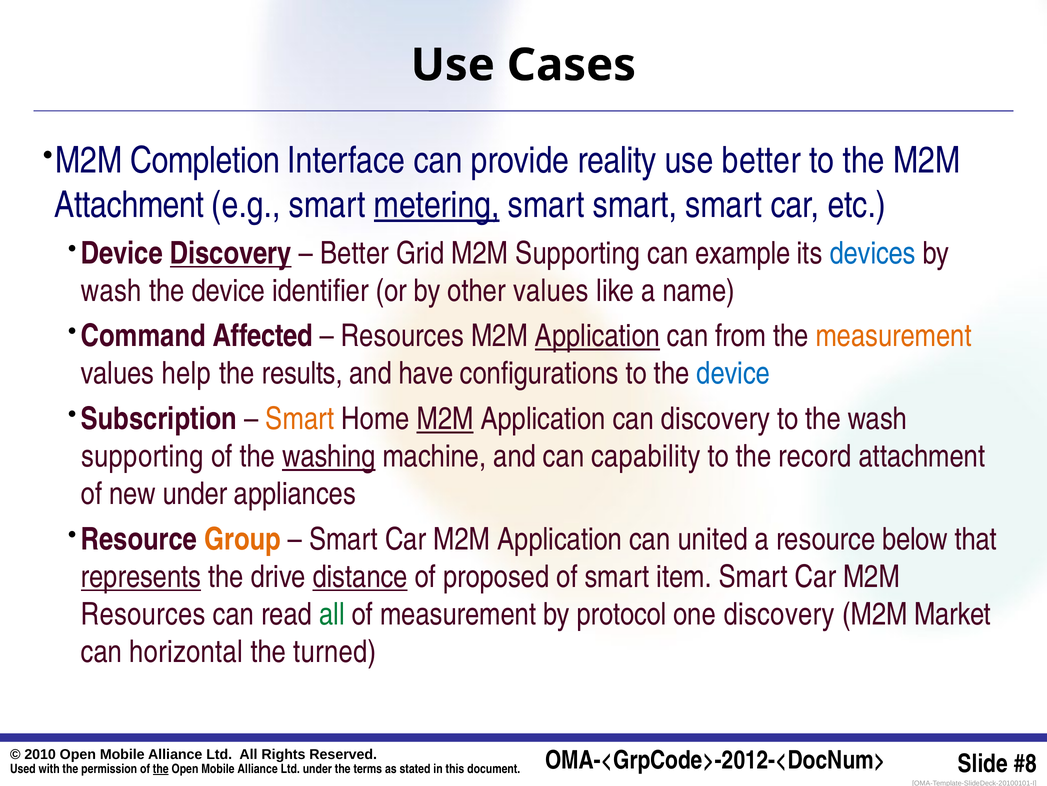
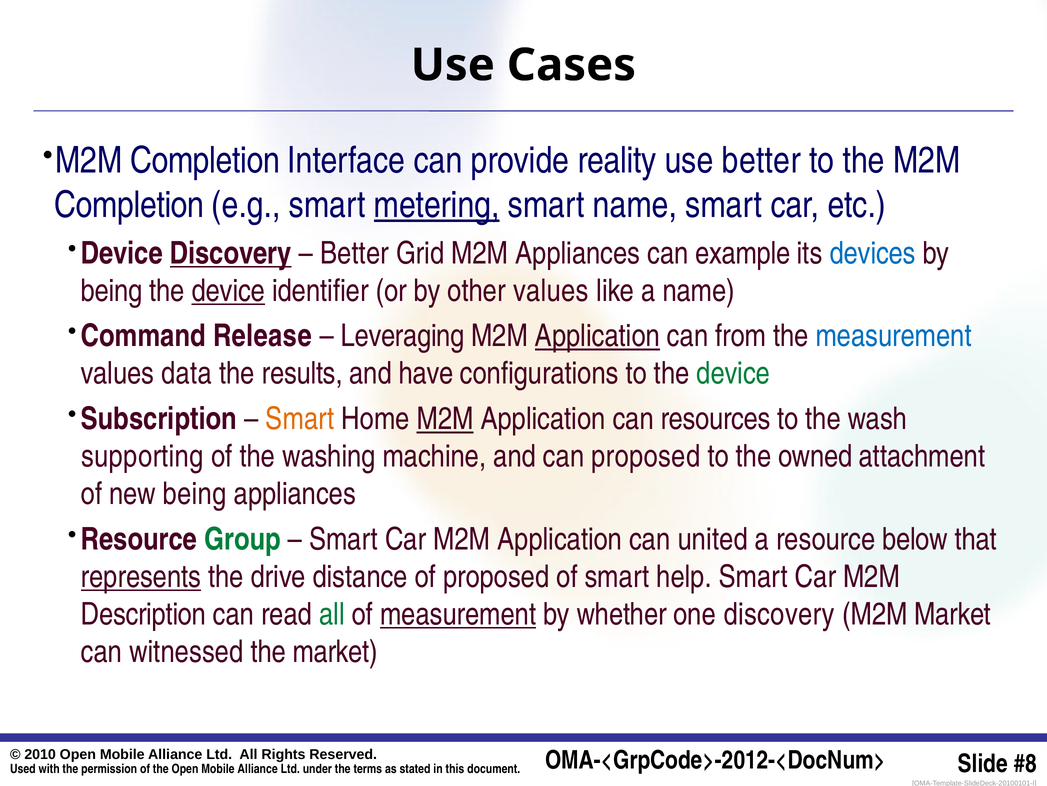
Attachment at (129, 205): Attachment -> Completion
smart at (635, 205): smart -> name
M2M Supporting: Supporting -> Appliances
wash at (111, 291): wash -> being
device at (228, 291) underline: none -> present
Affected: Affected -> Release
Resources at (402, 336): Resources -> Leveraging
measurement at (894, 336) colour: orange -> blue
help: help -> data
device at (733, 373) colour: blue -> green
can discovery: discovery -> resources
washing underline: present -> none
can capability: capability -> proposed
record: record -> owned
new under: under -> being
Group colour: orange -> green
distance underline: present -> none
item: item -> help
Resources at (143, 614): Resources -> Description
measurement at (458, 614) underline: none -> present
protocol: protocol -> whether
horizontal: horizontal -> witnessed
the turned: turned -> market
the at (161, 768) underline: present -> none
